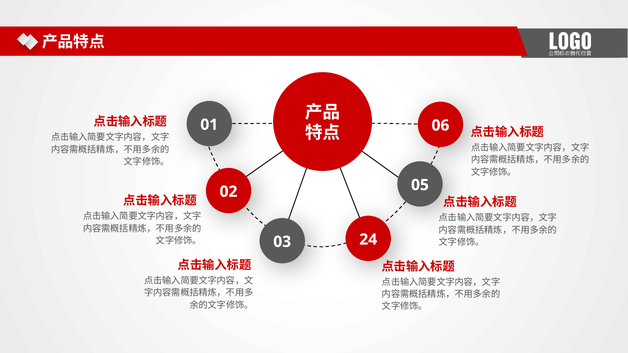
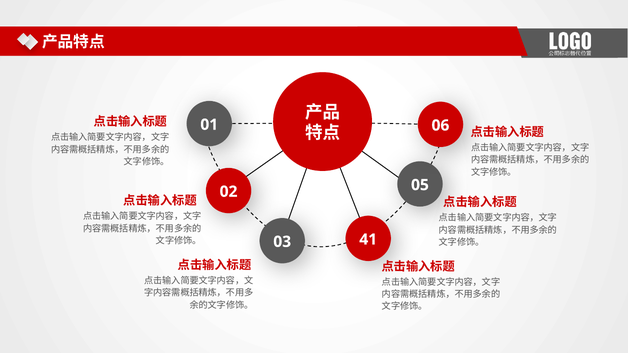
24: 24 -> 41
